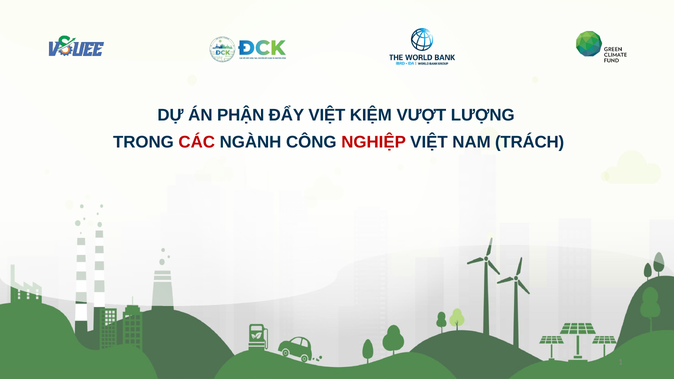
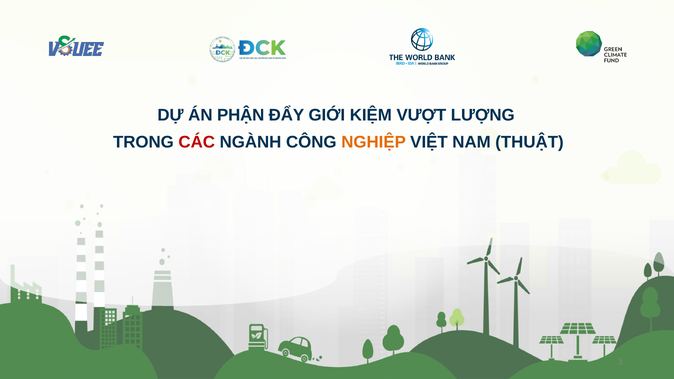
ĐẨY VIỆT: VIỆT -> GIỚI
NGHIỆP colour: red -> orange
TRÁCH: TRÁCH -> THUẬT
